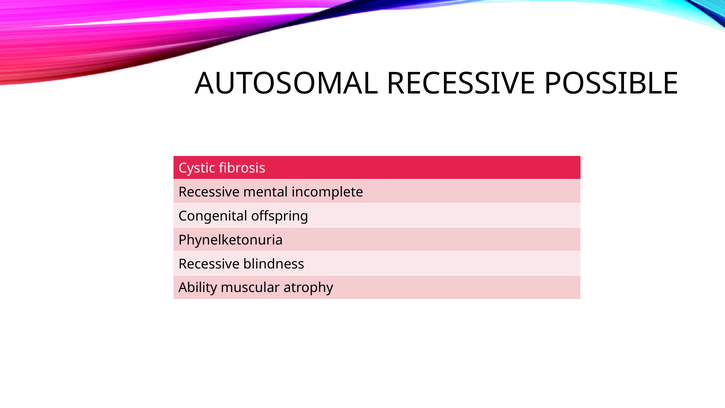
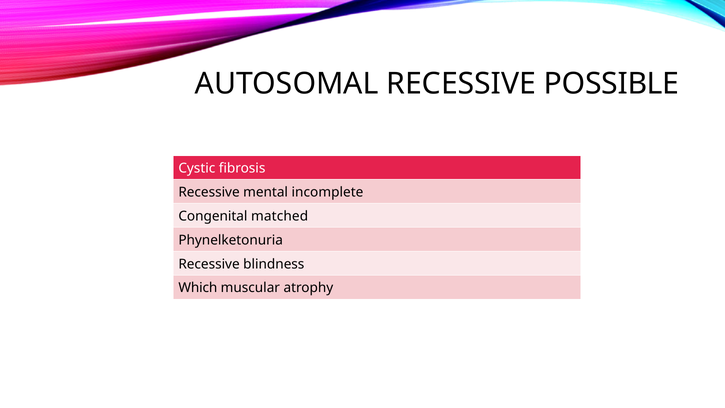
offspring: offspring -> matched
Ability: Ability -> Which
